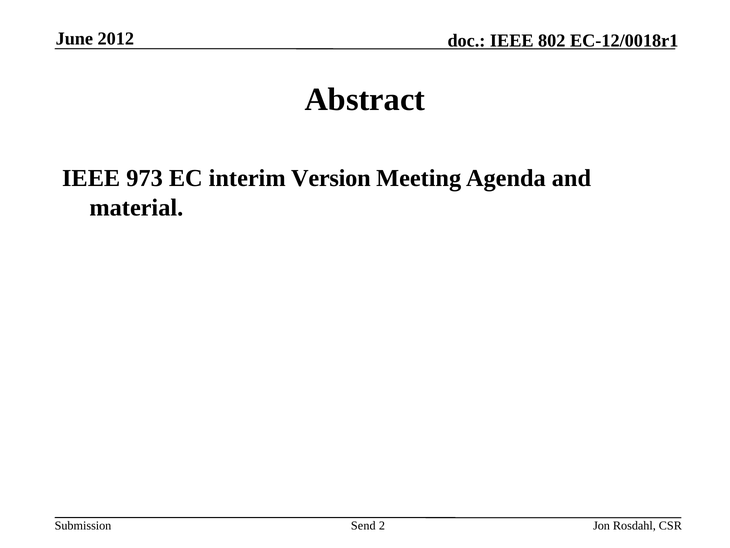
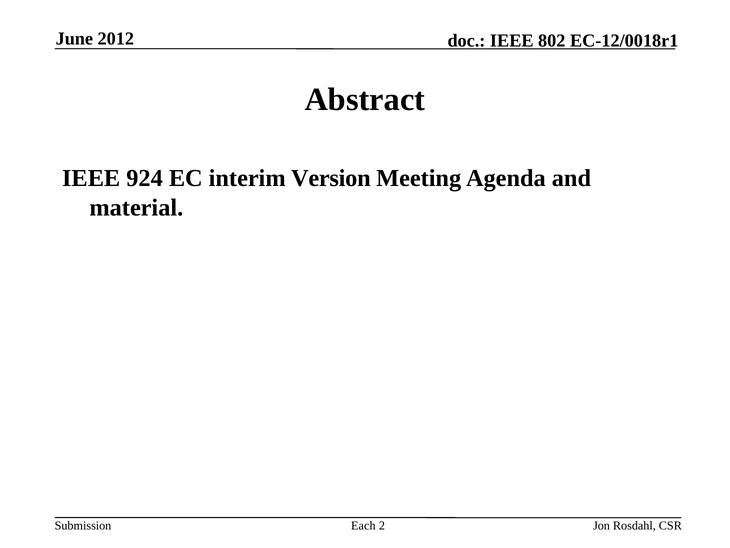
973: 973 -> 924
Send: Send -> Each
